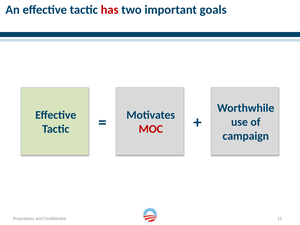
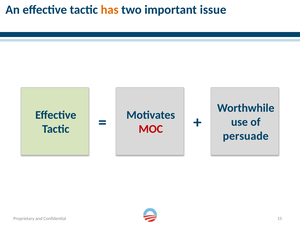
has colour: red -> orange
goals: goals -> issue
campaign: campaign -> persuade
